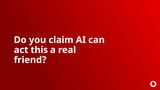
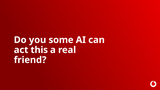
claim: claim -> some
